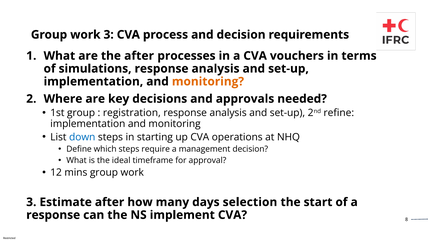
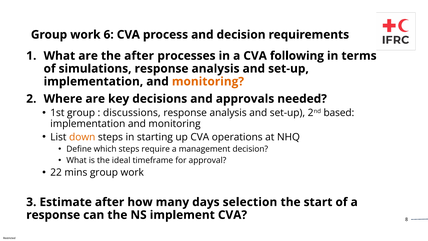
3 at (109, 35): 3 -> 6
vouchers: vouchers -> following
registration: registration -> discussions
refine: refine -> based
down colour: blue -> orange
12: 12 -> 22
